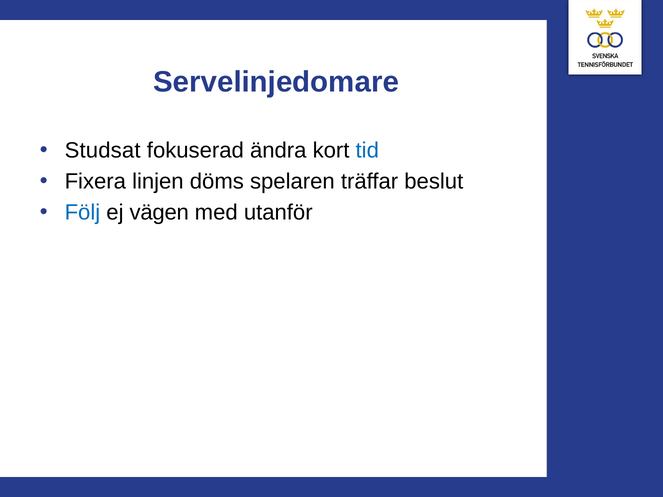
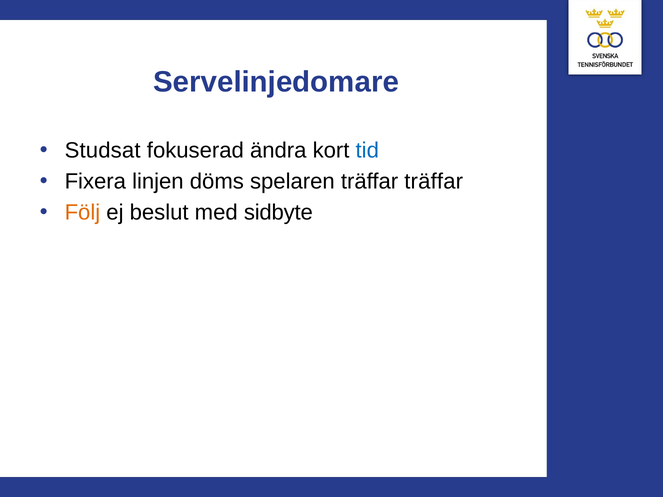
träffar beslut: beslut -> träffar
Följ colour: blue -> orange
vägen: vägen -> beslut
utanför: utanför -> sidbyte
